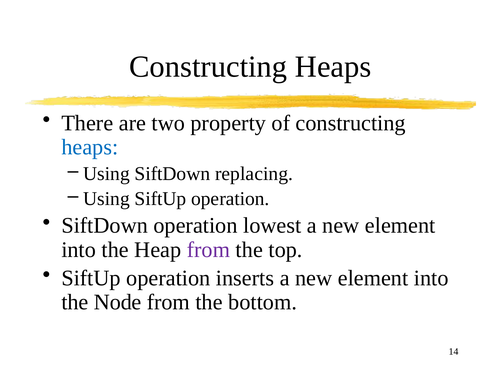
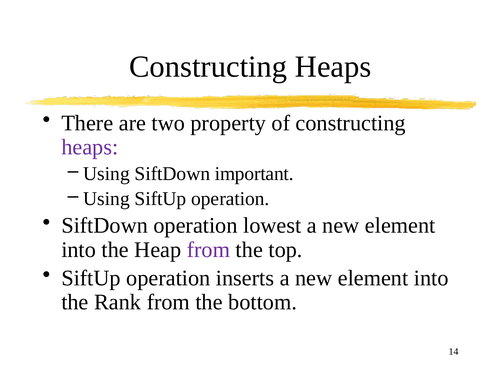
heaps at (90, 147) colour: blue -> purple
replacing: replacing -> important
Node: Node -> Rank
